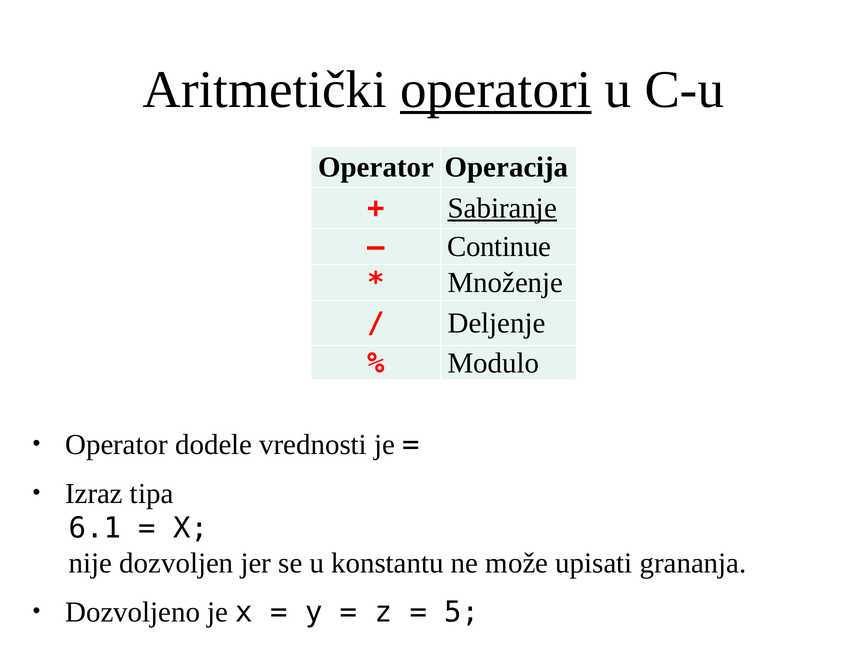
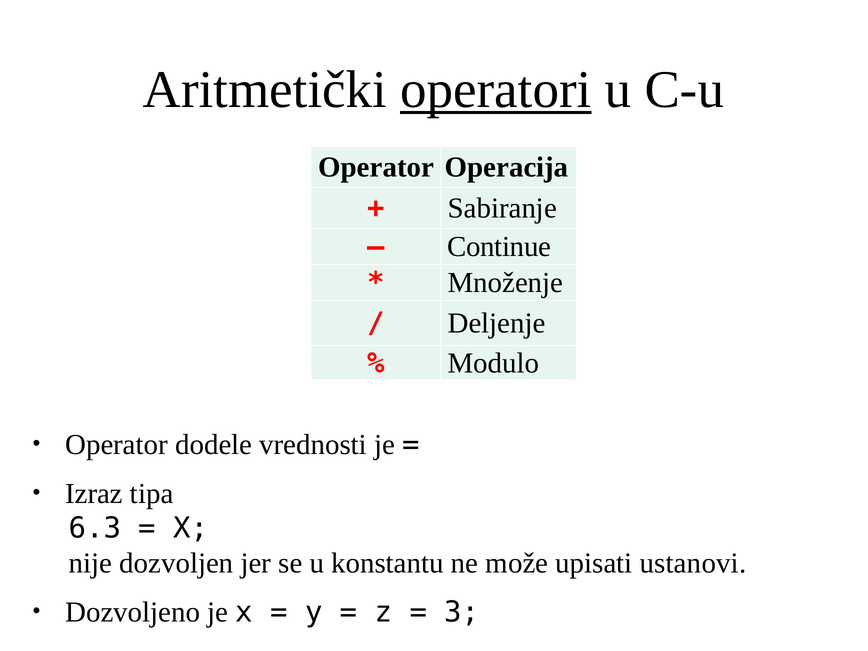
Sabiranje underline: present -> none
6.1: 6.1 -> 6.3
grananja: grananja -> ustanovi
5: 5 -> 3
